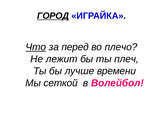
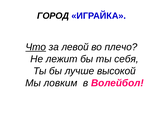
ГОРОД underline: present -> none
перед: перед -> левой
плеч: плеч -> себя
времени: времени -> высокой
сеткой: сеткой -> ловким
